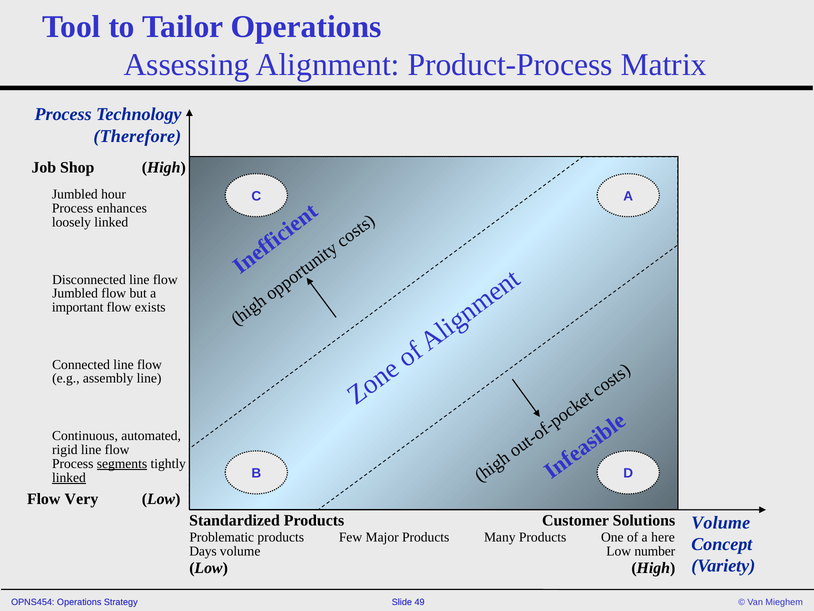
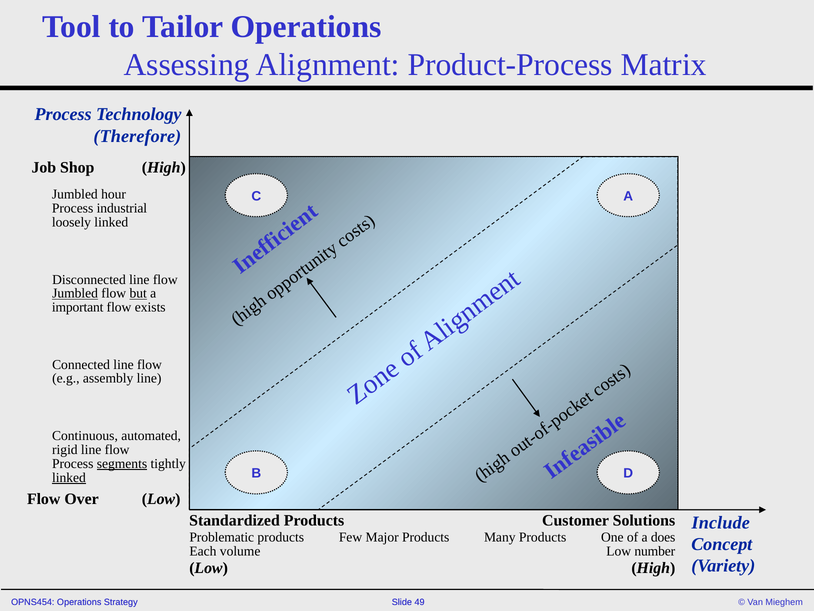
enhances: enhances -> industrial
Jumbled at (75, 293) underline: none -> present
but underline: none -> present
Very: Very -> Over
Volume at (721, 522): Volume -> Include
here: here -> does
Days: Days -> Each
